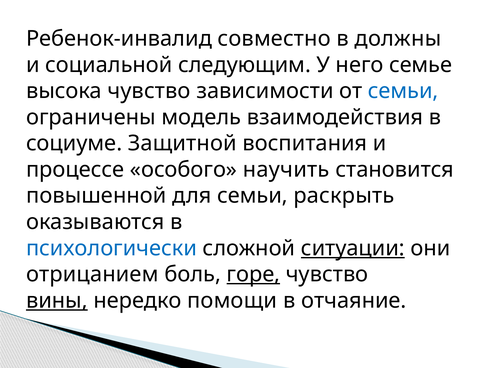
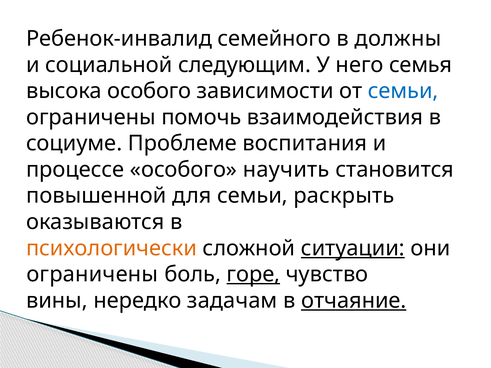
совместно: совместно -> семейного
семье: семье -> семья
высока чувство: чувство -> особого
модель: модель -> помочь
Защитной: Защитной -> Проблеме
психологически colour: blue -> orange
отрицанием at (92, 275): отрицанием -> ограничены
вины underline: present -> none
помощи: помощи -> задачам
отчаяние underline: none -> present
